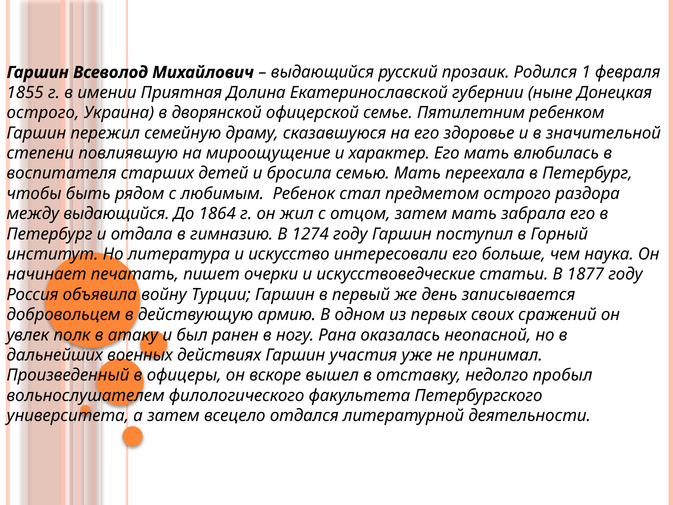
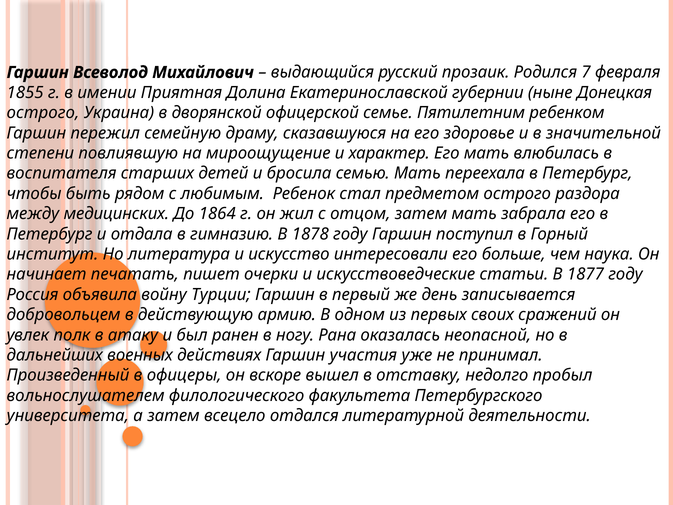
1: 1 -> 7
между выдающийся: выдающийся -> медицинских
1274: 1274 -> 1878
